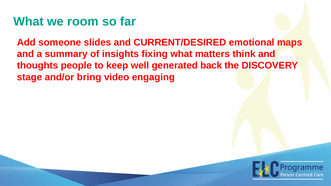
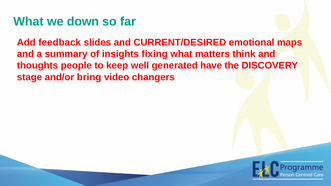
room: room -> down
someone: someone -> feedback
back: back -> have
engaging: engaging -> changers
